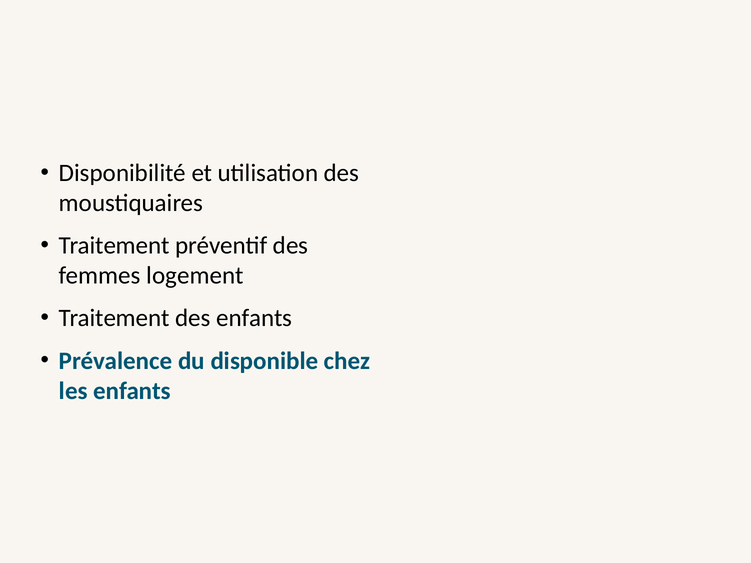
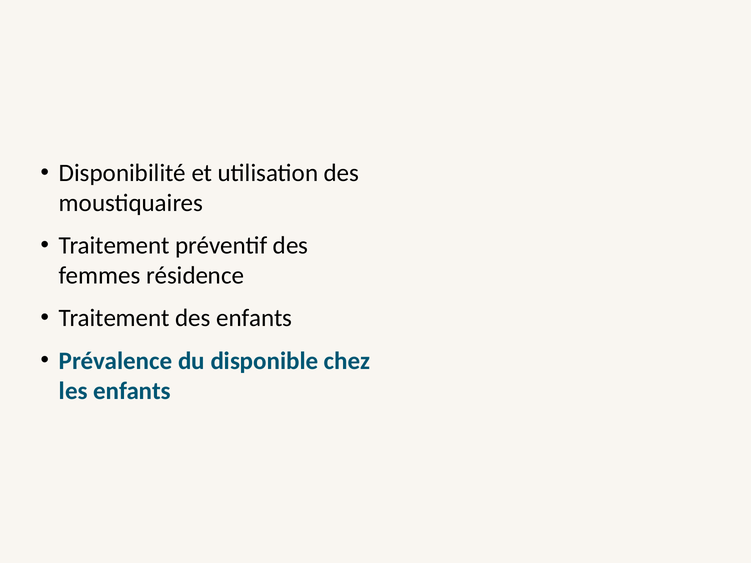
logement: logement -> résidence
